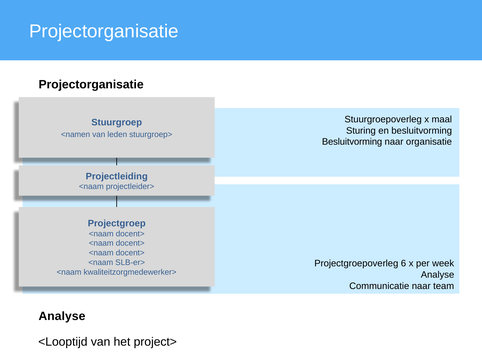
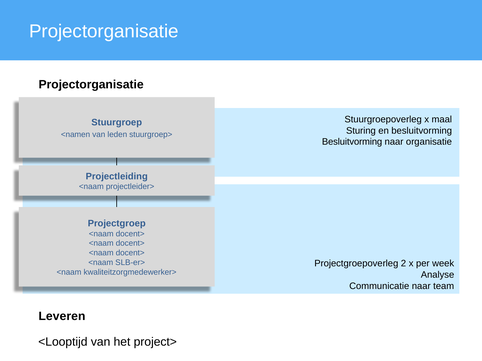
6: 6 -> 2
Analyse at (62, 316): Analyse -> Leveren
